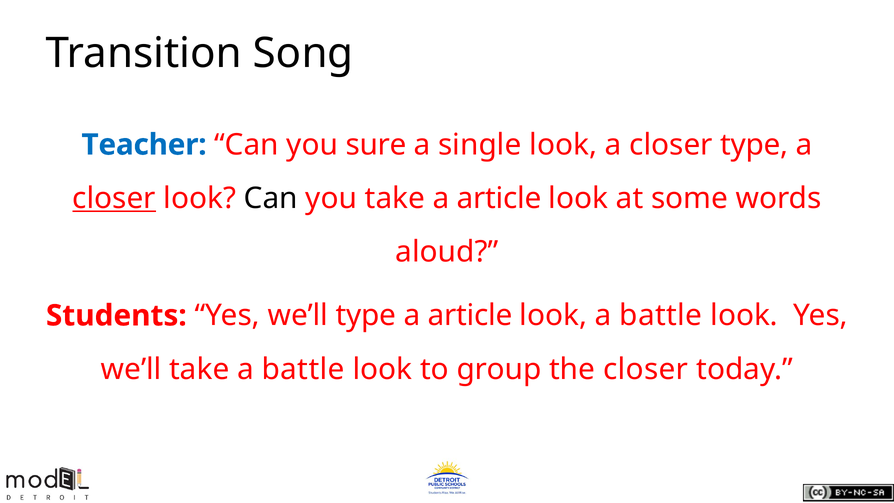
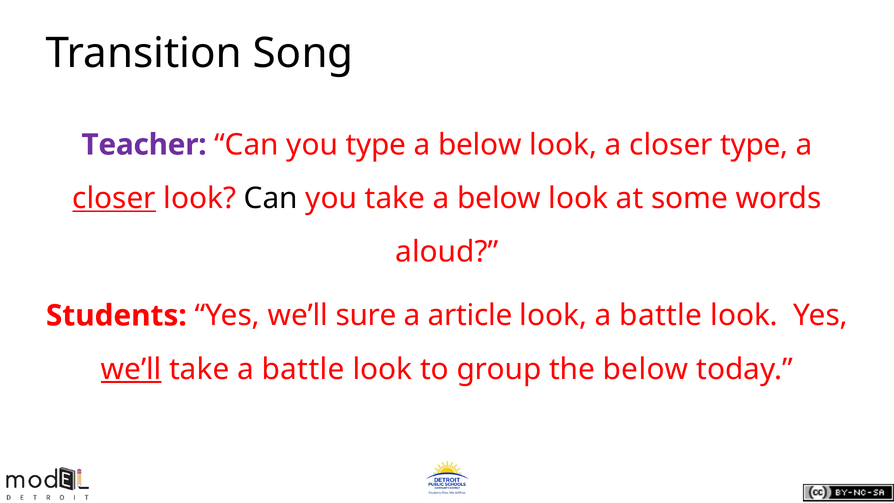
Teacher colour: blue -> purple
you sure: sure -> type
single at (480, 145): single -> below
take a article: article -> below
we’ll type: type -> sure
we’ll at (131, 369) underline: none -> present
the closer: closer -> below
